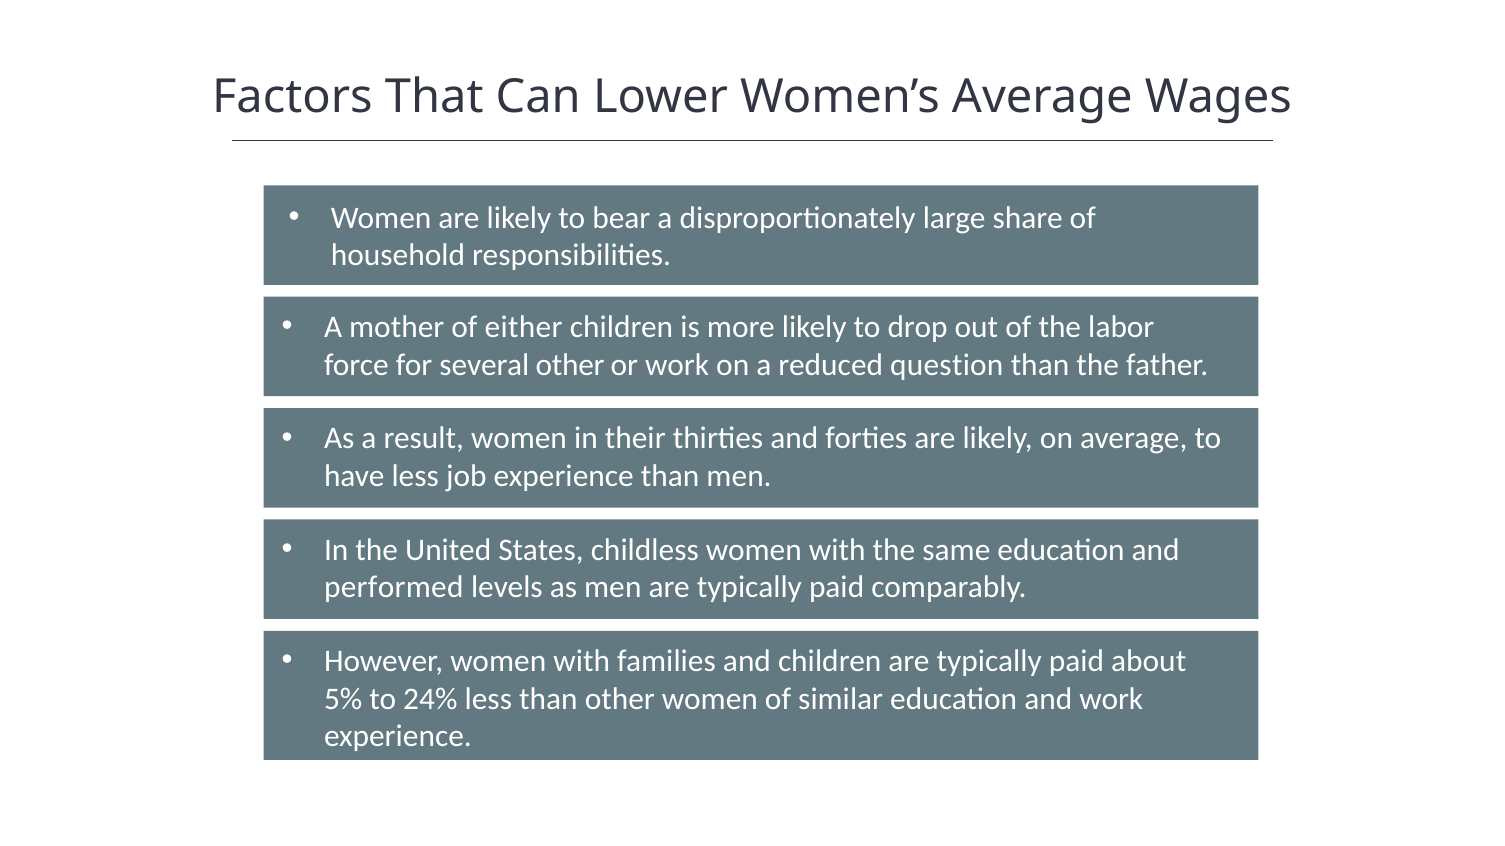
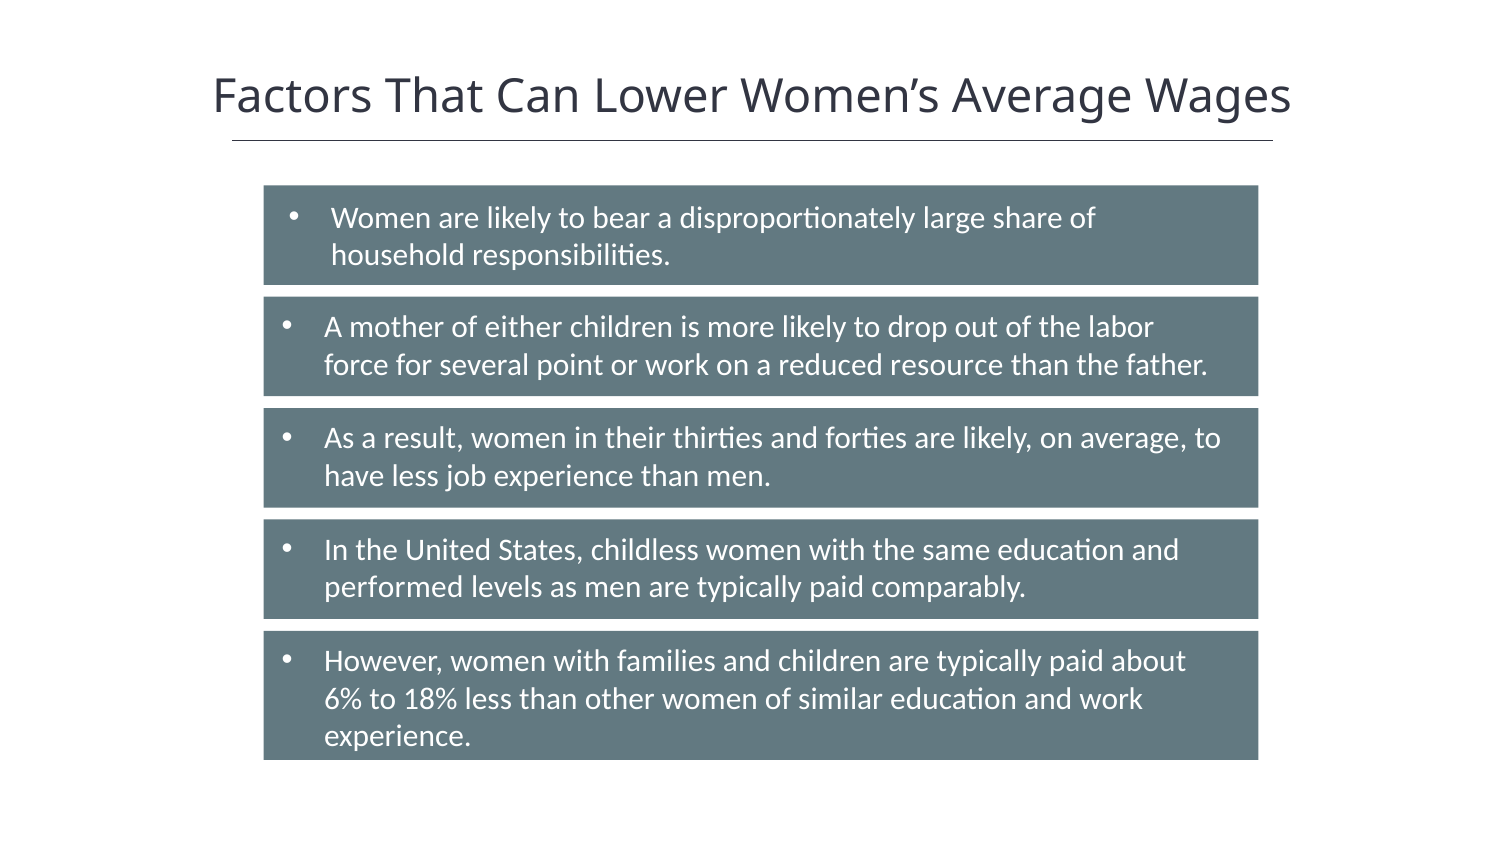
several other: other -> point
question: question -> resource
5%: 5% -> 6%
24%: 24% -> 18%
